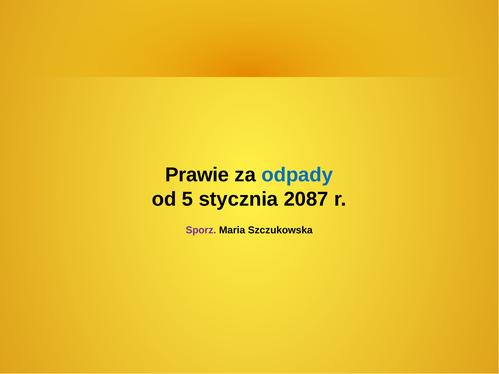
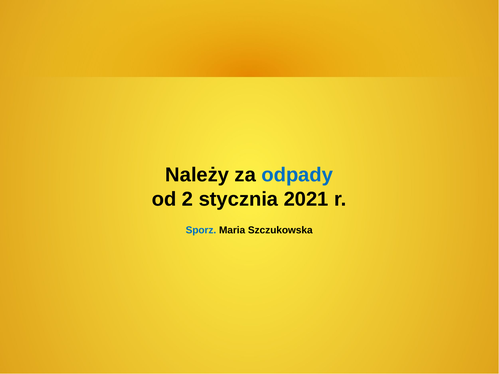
Prawie: Prawie -> Należy
5: 5 -> 2
2087: 2087 -> 2021
Sporz colour: purple -> blue
